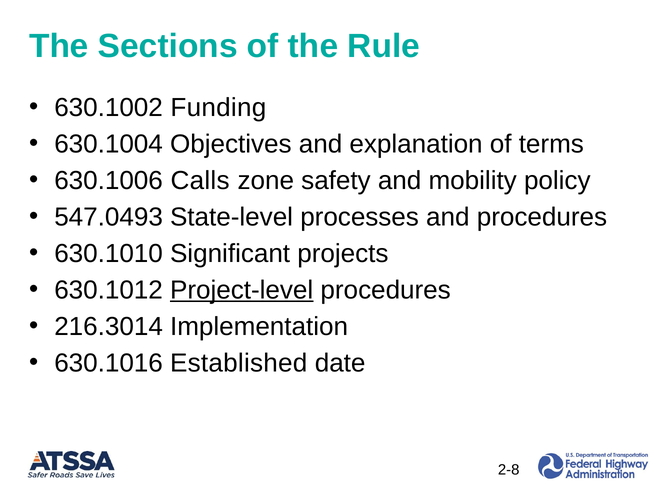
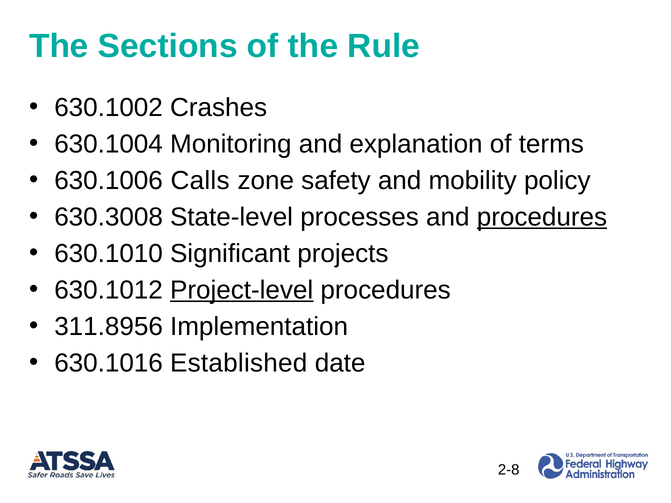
Funding: Funding -> Crashes
Objectives: Objectives -> Monitoring
547.0493: 547.0493 -> 630.3008
procedures at (542, 217) underline: none -> present
216.3014: 216.3014 -> 311.8956
